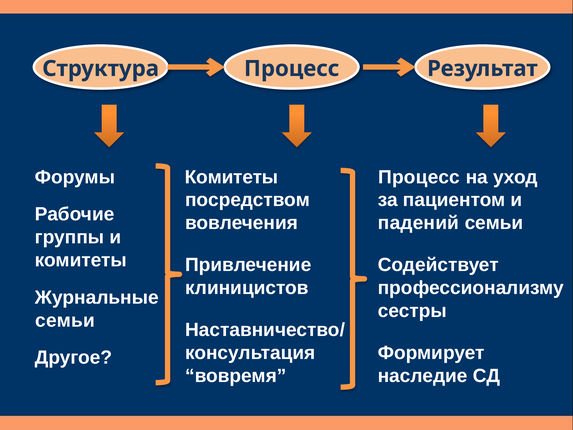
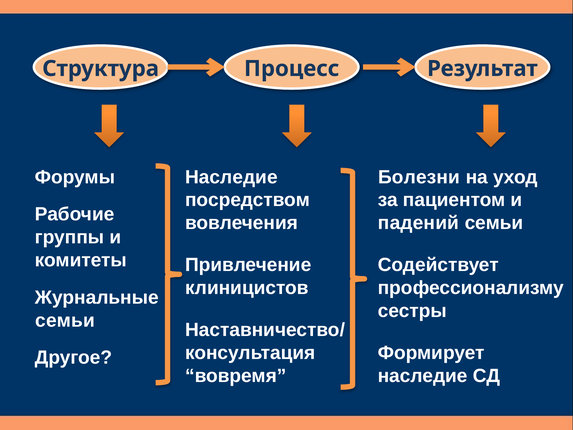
Комитеты at (232, 177): Комитеты -> Наследие
Процесс at (419, 177): Процесс -> Болезни
